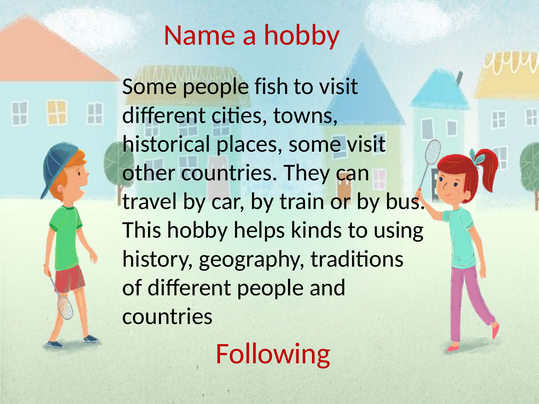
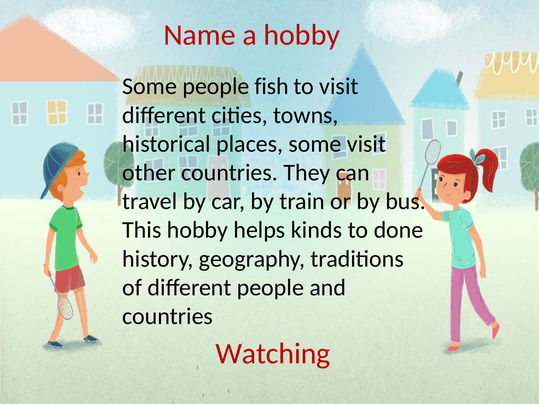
using: using -> done
Following: Following -> Watching
